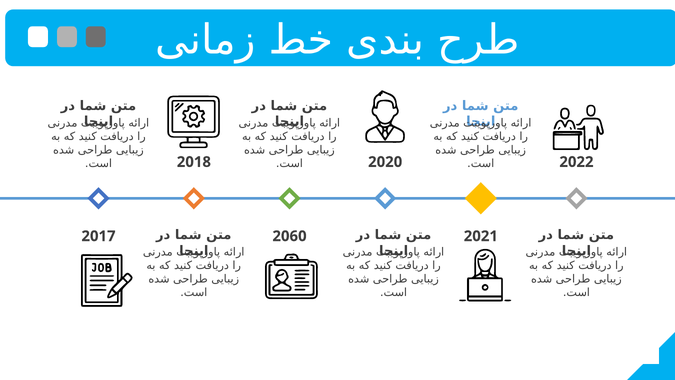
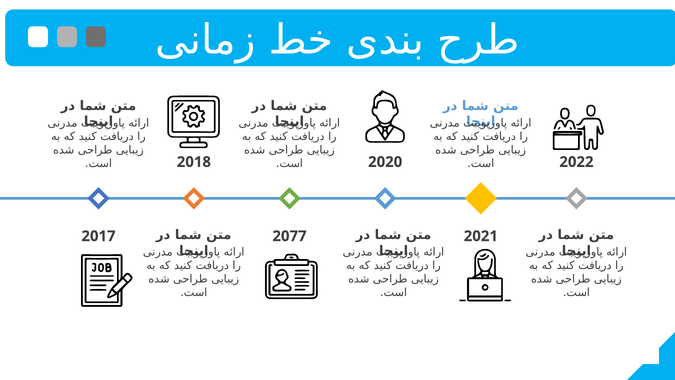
2060: 2060 -> 2077
